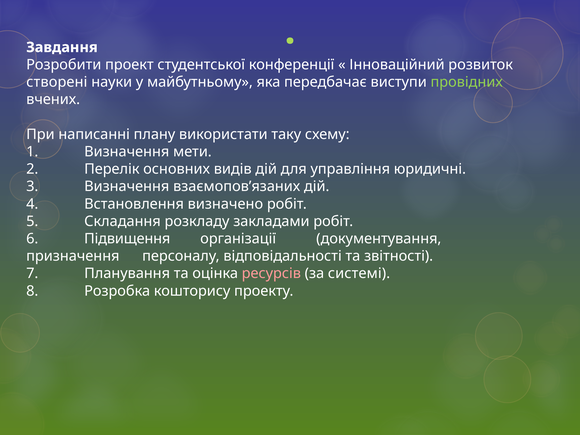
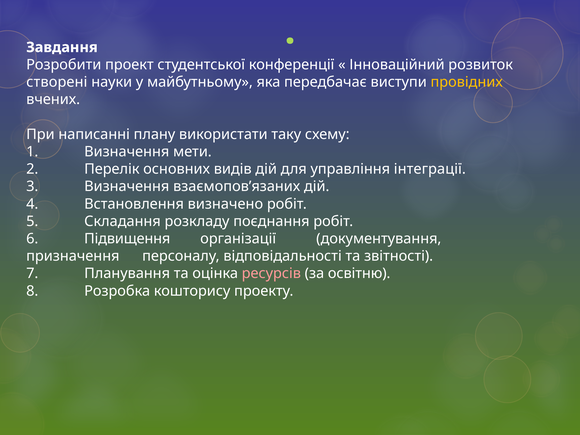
провідних colour: light green -> yellow
юридичні: юридичні -> інтеграції
закладами: закладами -> поєднання
системі: системі -> освітню
